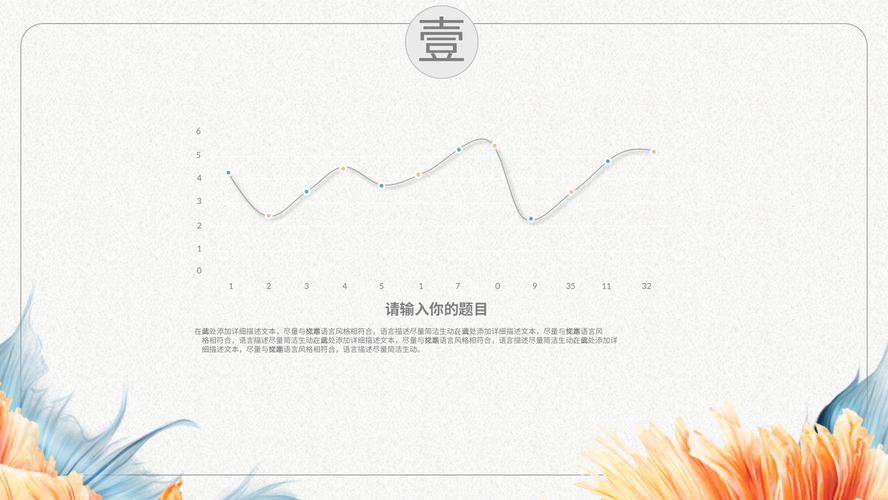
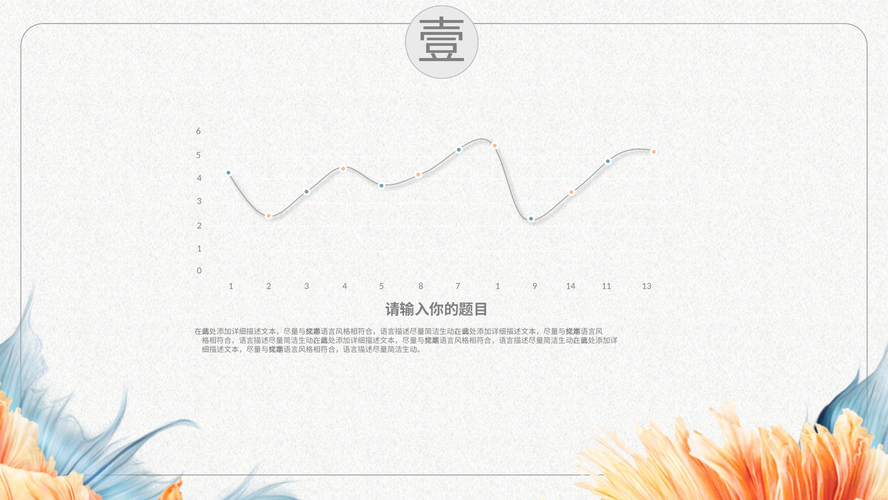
5 1: 1 -> 8
7 0: 0 -> 1
35: 35 -> 14
32: 32 -> 13
